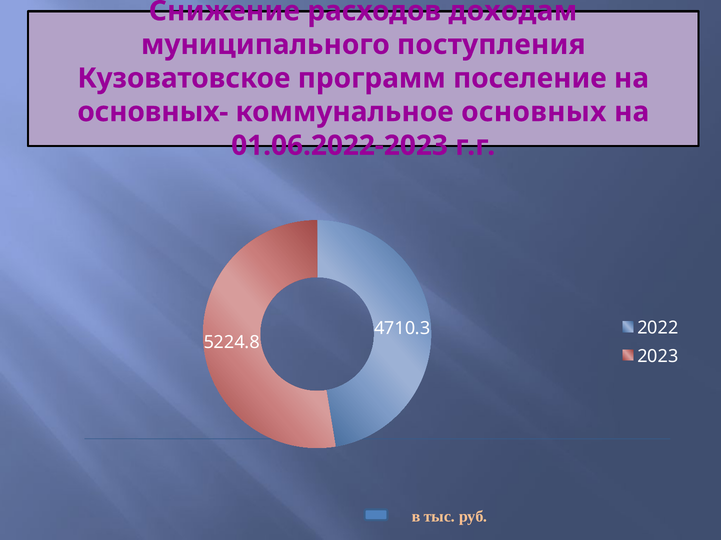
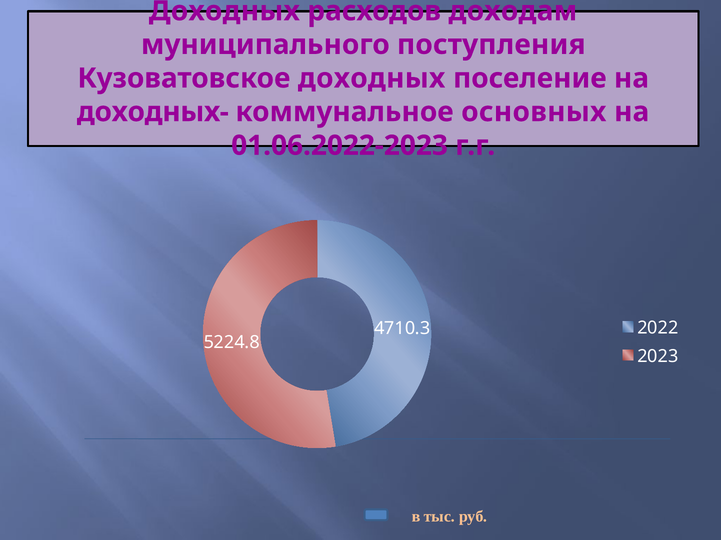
Снижение at (224, 11): Снижение -> Доходных
Кузоватовское программ: программ -> доходных
основных-: основных- -> доходных-
